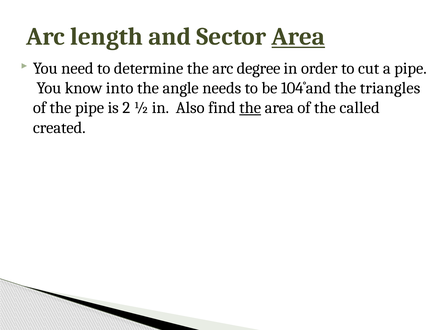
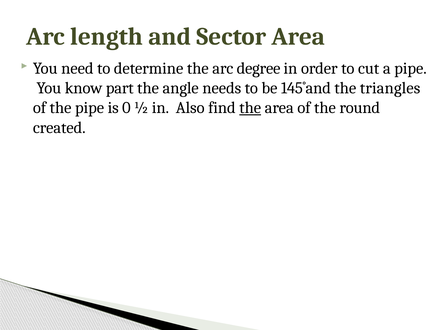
Area at (298, 37) underline: present -> none
into: into -> part
104˚and: 104˚and -> 145˚and
2: 2 -> 0
called: called -> round
